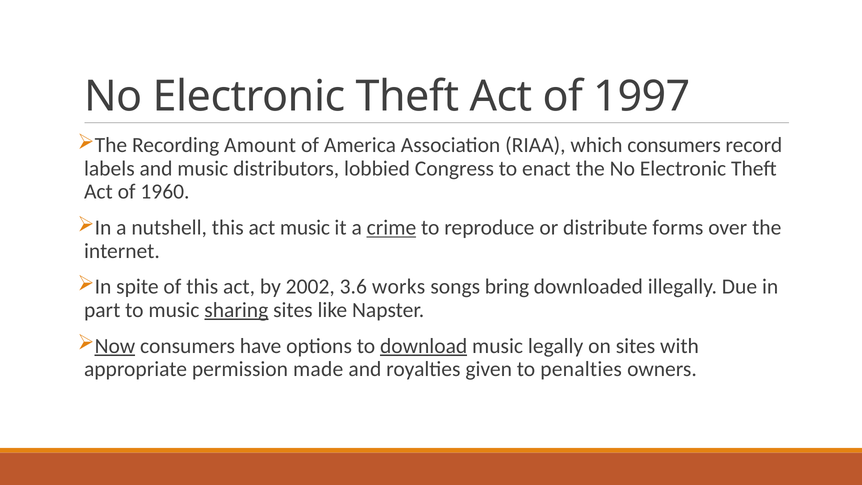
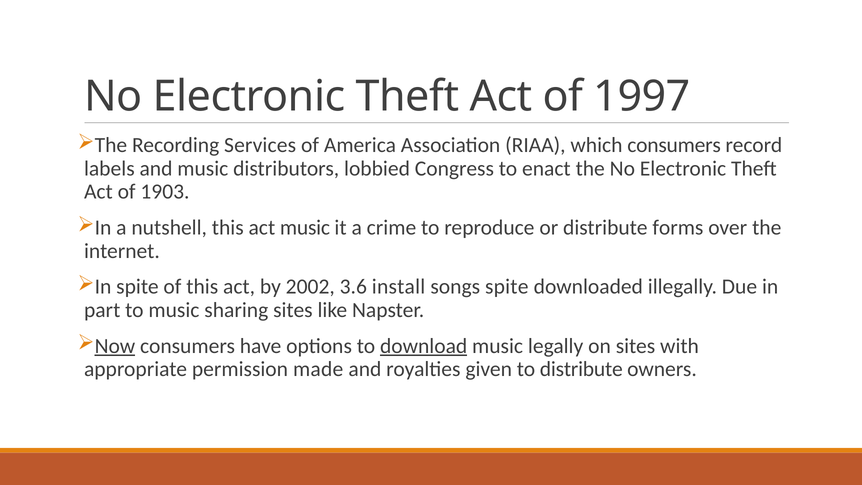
Amount: Amount -> Services
1960: 1960 -> 1903
crime underline: present -> none
works: works -> install
songs bring: bring -> spite
sharing underline: present -> none
to penalties: penalties -> distribute
